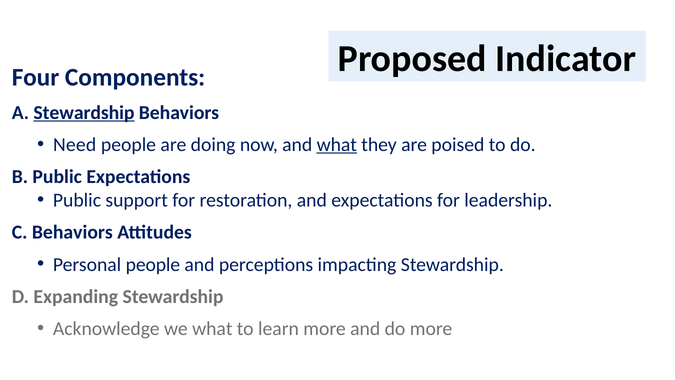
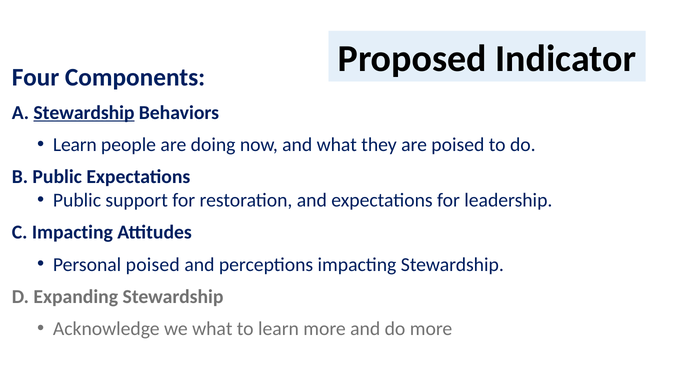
Need at (75, 144): Need -> Learn
what at (337, 144) underline: present -> none
C Behaviors: Behaviors -> Impacting
Personal people: people -> poised
